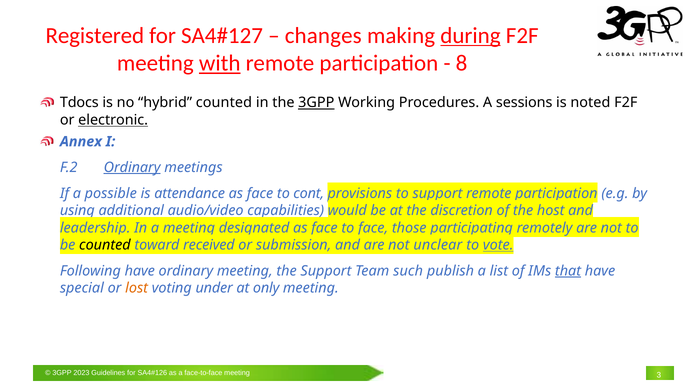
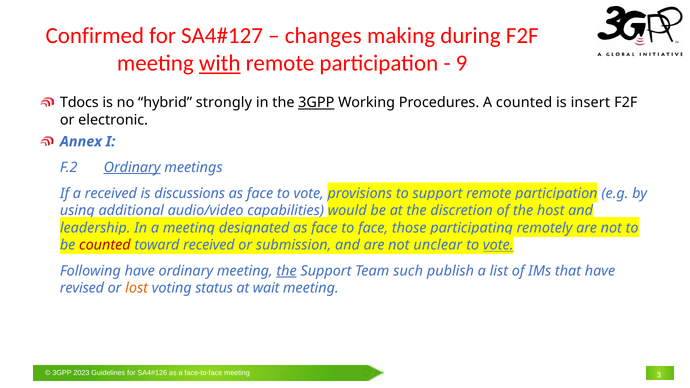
Registered: Registered -> Confirmed
during underline: present -> none
8: 8 -> 9
hybrid counted: counted -> strongly
A sessions: sessions -> counted
noted: noted -> insert
electronic underline: present -> none
a possible: possible -> received
attendance: attendance -> discussions
face to cont: cont -> vote
counted at (105, 245) colour: black -> red
the at (287, 271) underline: none -> present
that underline: present -> none
special: special -> revised
under: under -> status
only: only -> wait
